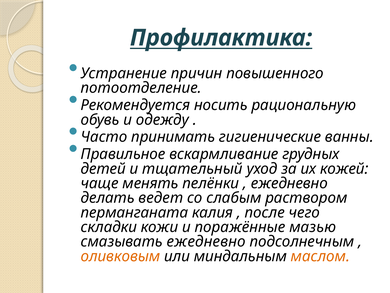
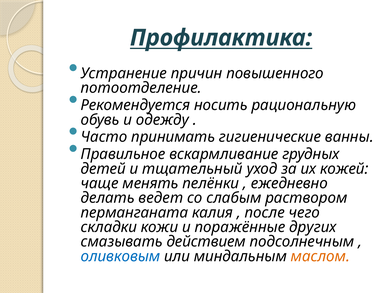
мазью: мазью -> других
смазывать ежедневно: ежедневно -> действием
оливковым colour: orange -> blue
